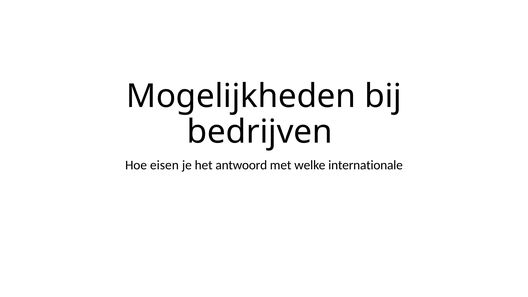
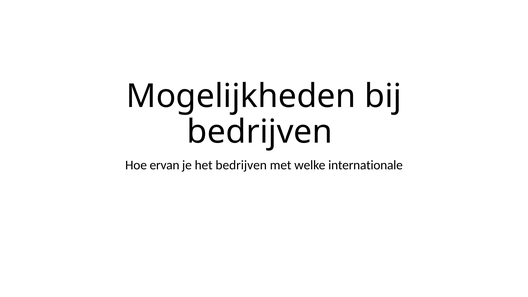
eisen: eisen -> ervan
het antwoord: antwoord -> bedrijven
